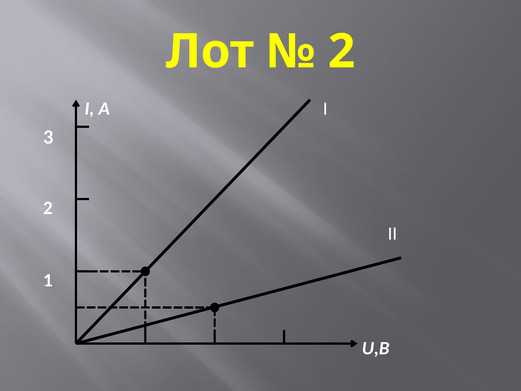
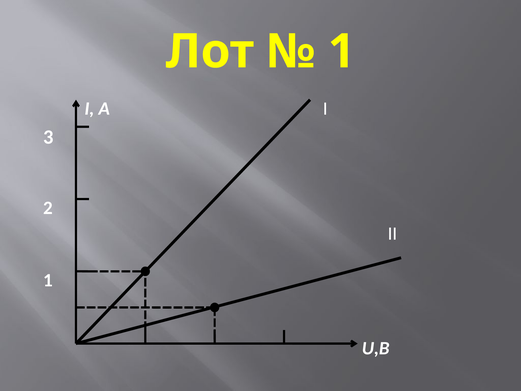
2 at (342, 52): 2 -> 1
